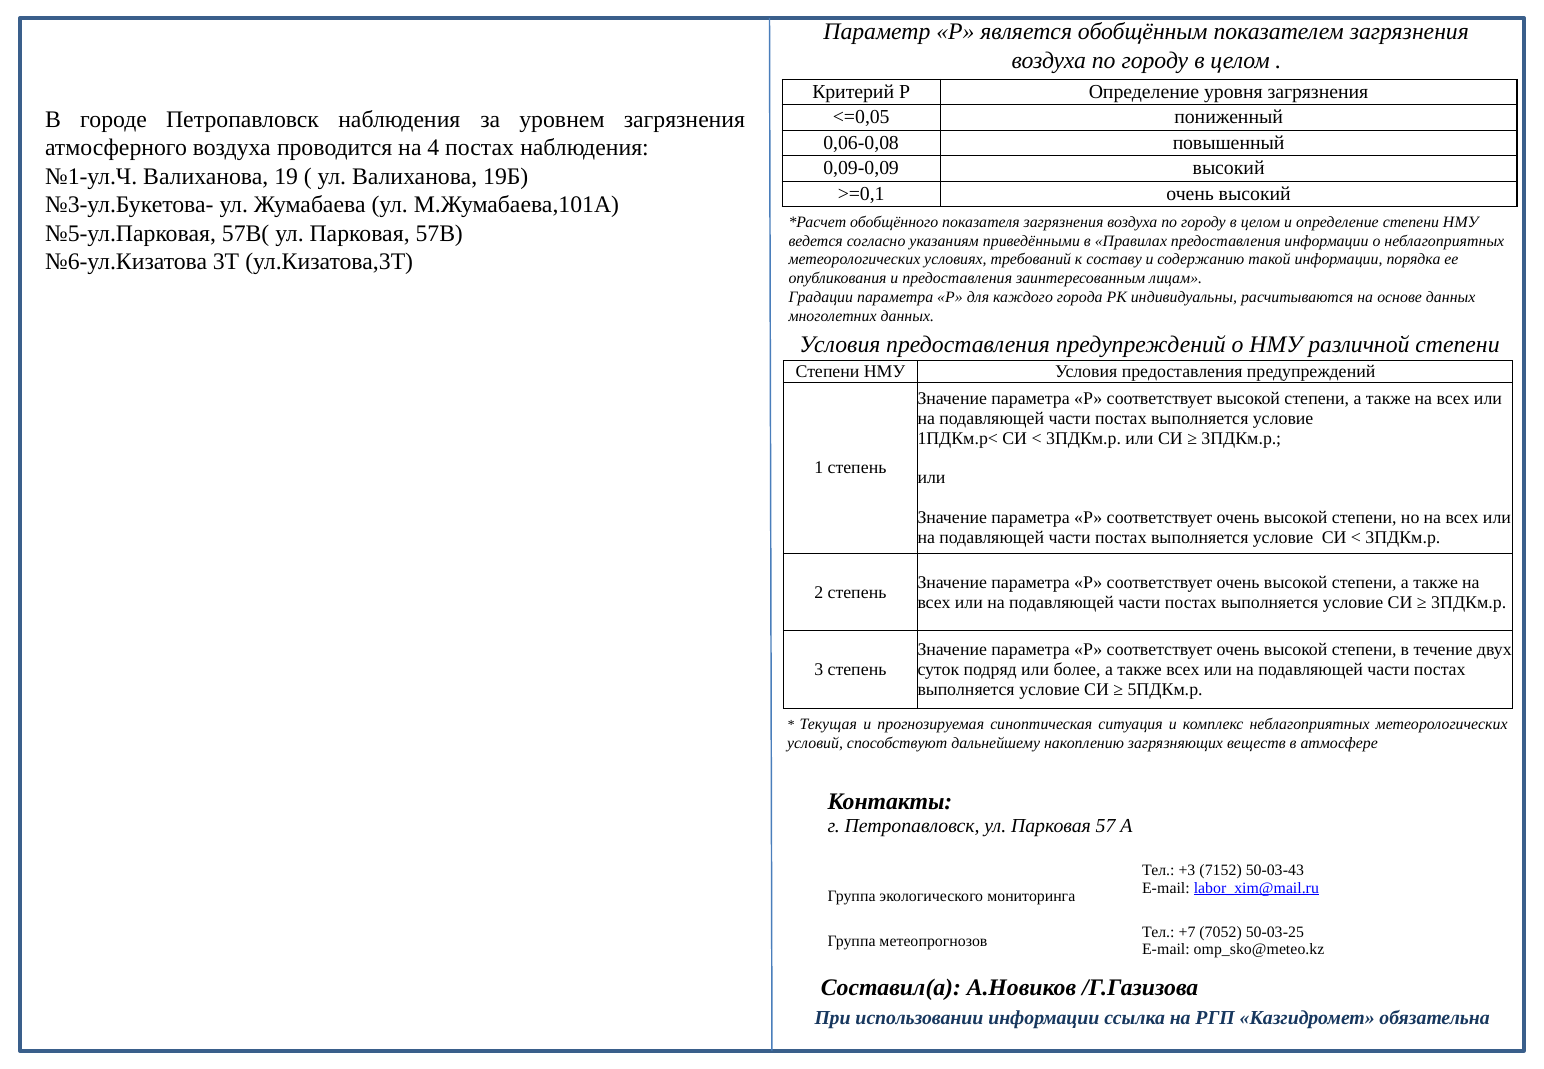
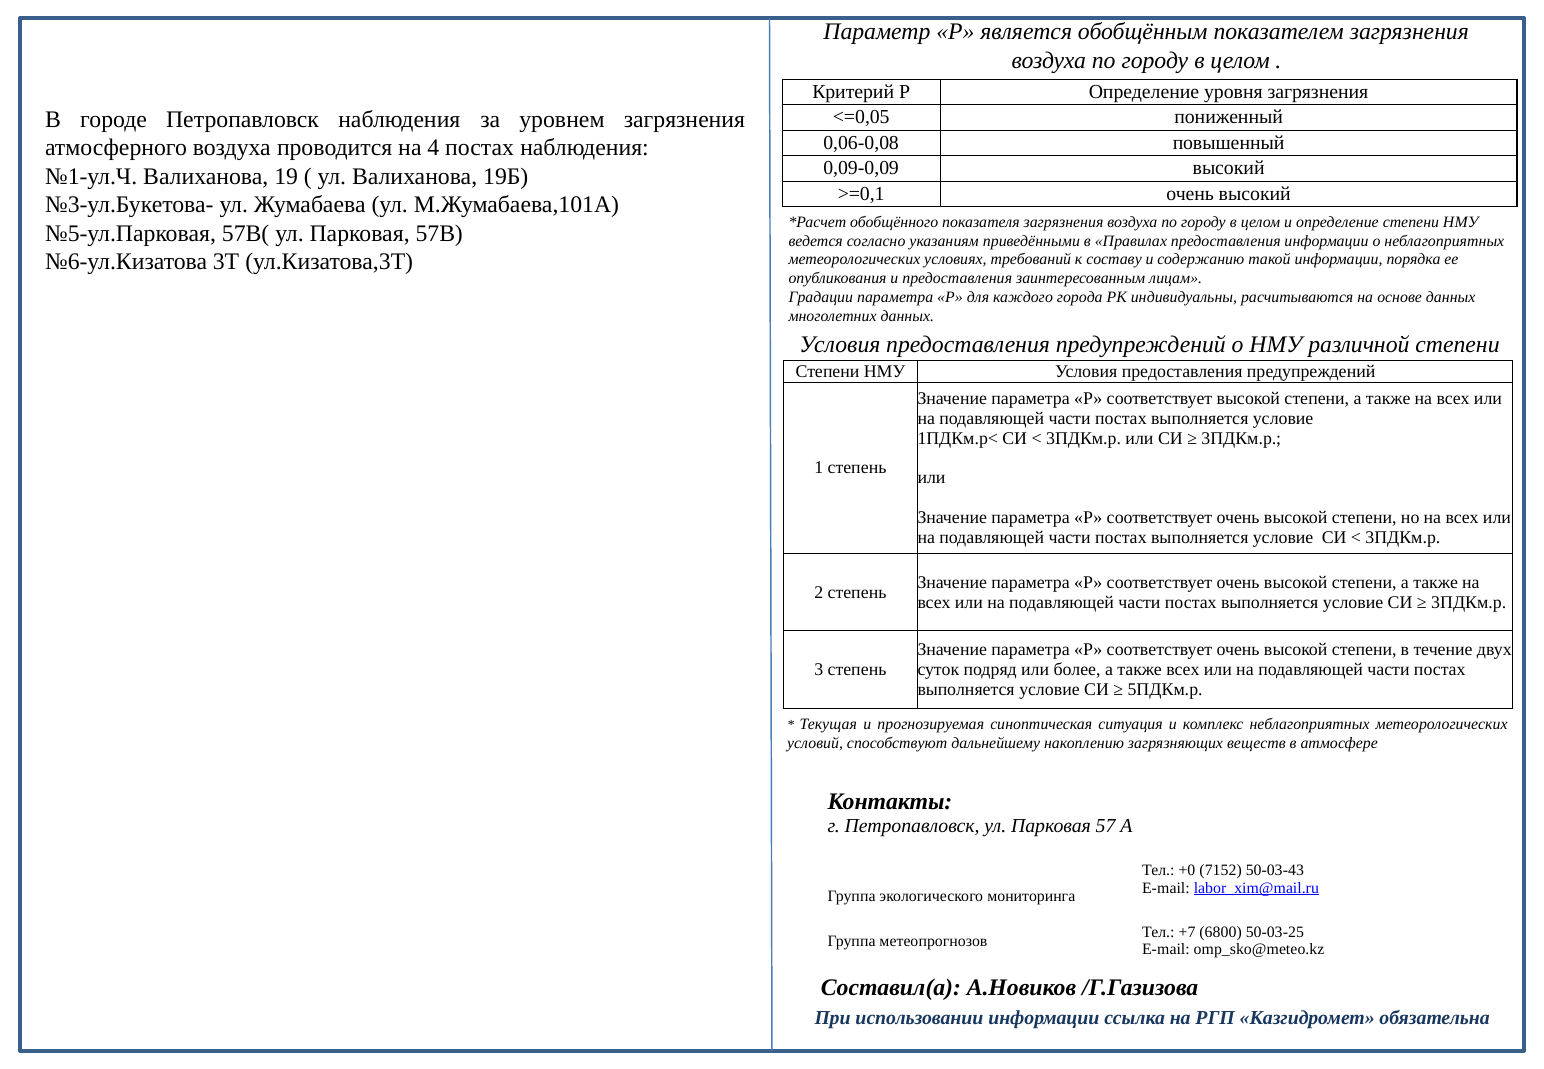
+3: +3 -> +0
7052: 7052 -> 6800
